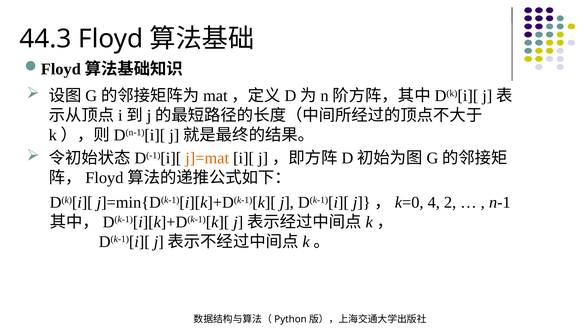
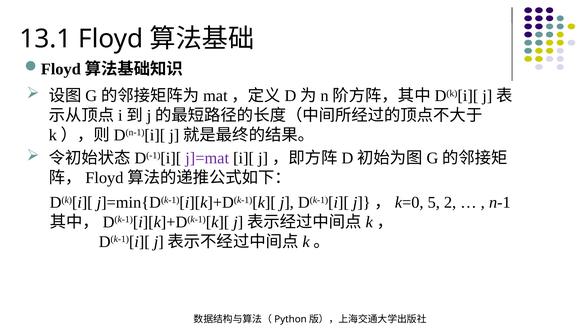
44.3: 44.3 -> 13.1
j]=mat colour: orange -> purple
4: 4 -> 5
